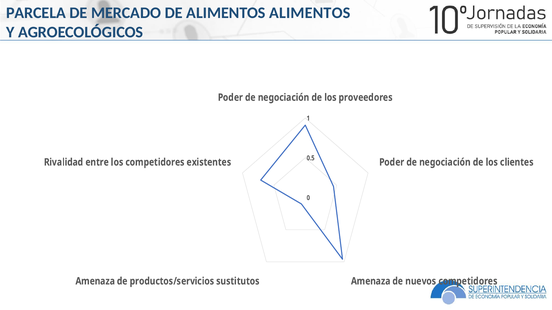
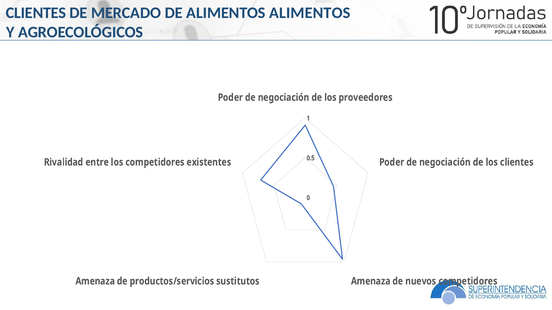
PARCELA at (36, 13): PARCELA -> CLIENTES
